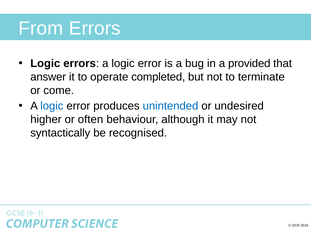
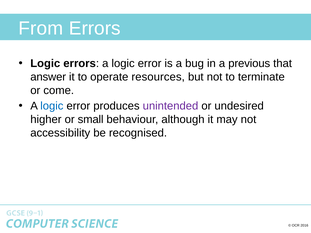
provided: provided -> previous
completed: completed -> resources
unintended colour: blue -> purple
often: often -> small
syntactically: syntactically -> accessibility
